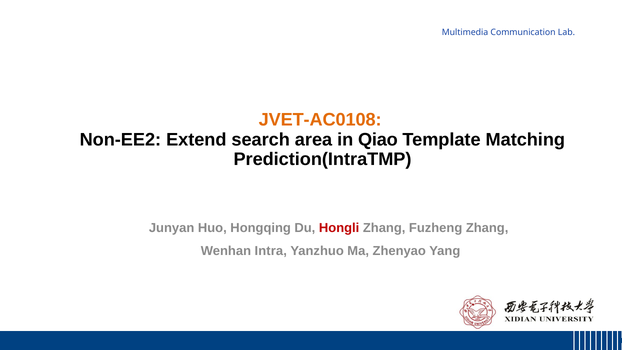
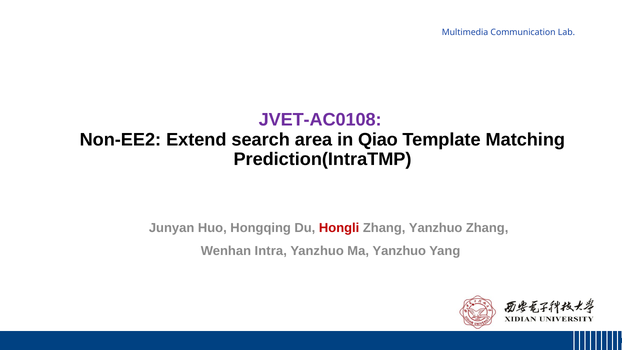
JVET-AC0108 colour: orange -> purple
Zhang Fuzheng: Fuzheng -> Yanzhuo
Ma Zhenyao: Zhenyao -> Yanzhuo
